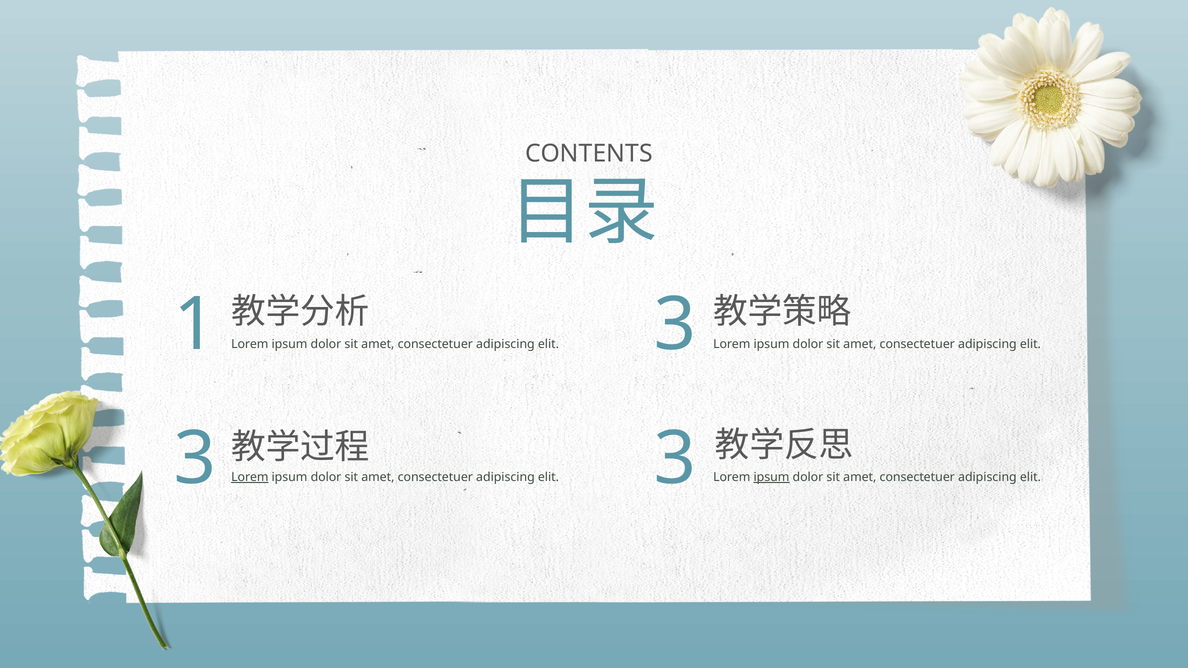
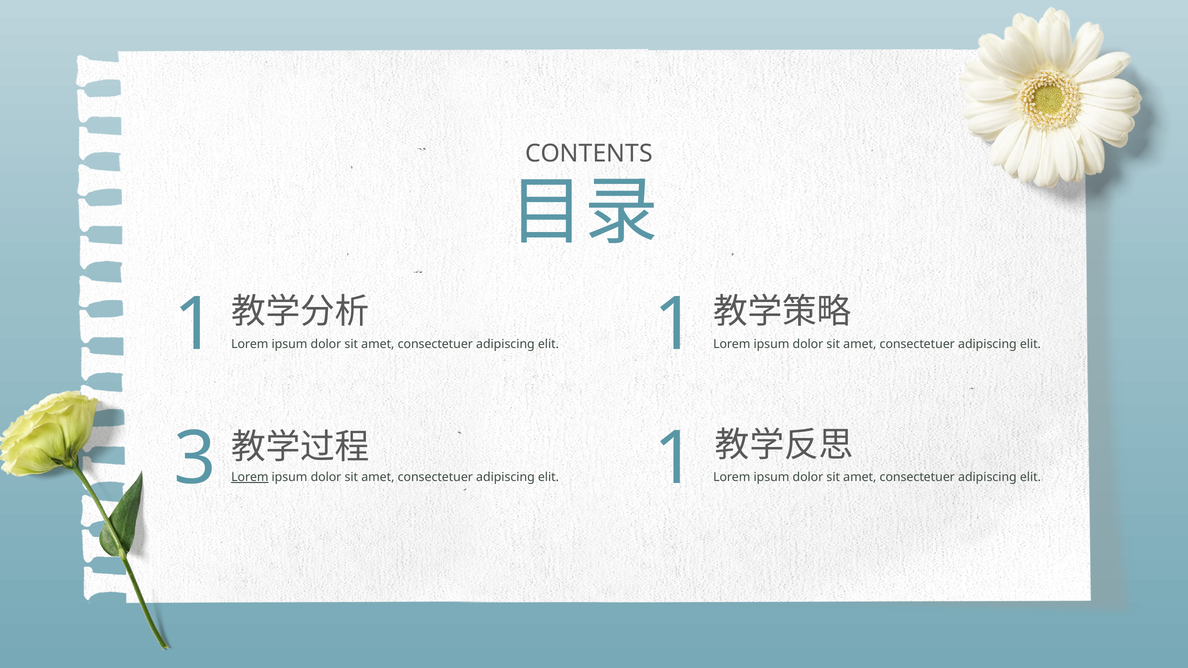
1 3: 3 -> 1
3 at (675, 459): 3 -> 1
ipsum at (771, 477) underline: present -> none
